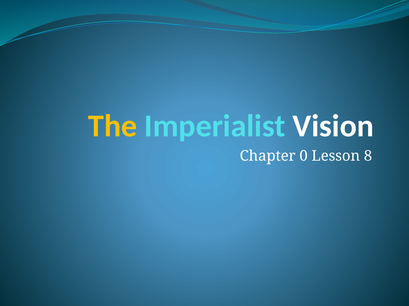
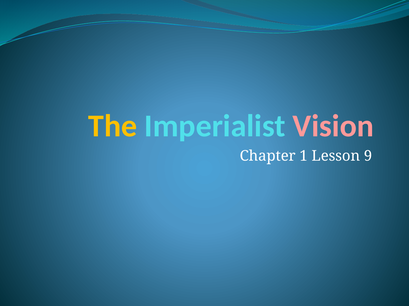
Vision colour: white -> pink
0: 0 -> 1
8: 8 -> 9
